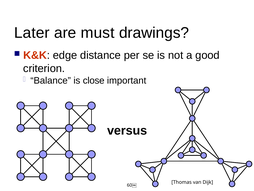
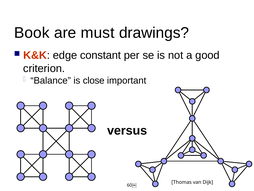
Later: Later -> Book
distance: distance -> constant
